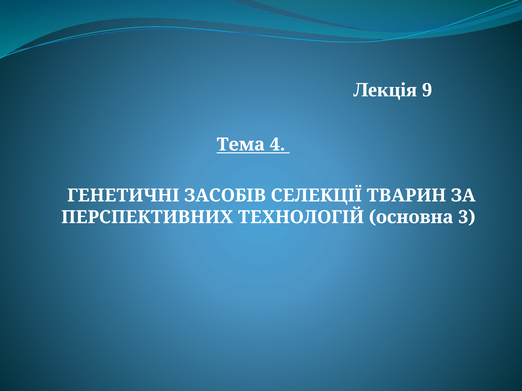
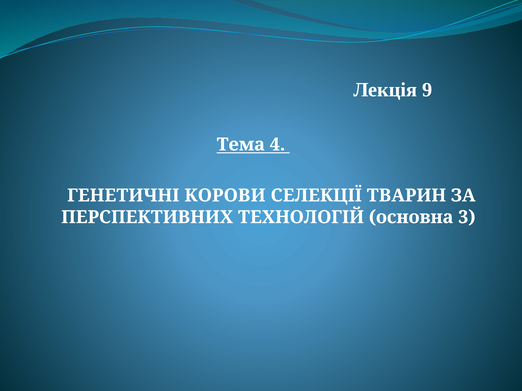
ЗАСОБІВ: ЗАСОБІВ -> КОРОВИ
